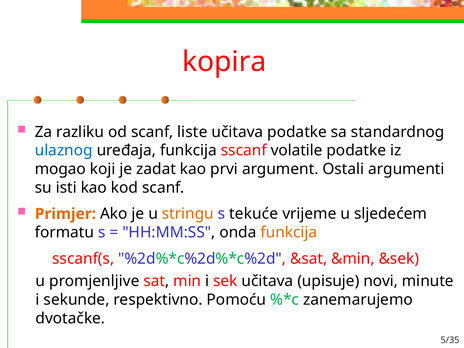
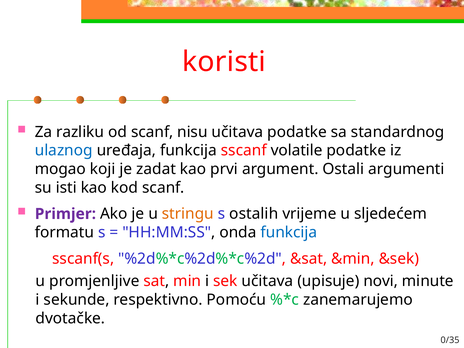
kopira: kopira -> koristi
liste: liste -> nisu
Primjer colour: orange -> purple
tekuće: tekuće -> ostalih
funkcija at (289, 232) colour: orange -> blue
5/35: 5/35 -> 0/35
